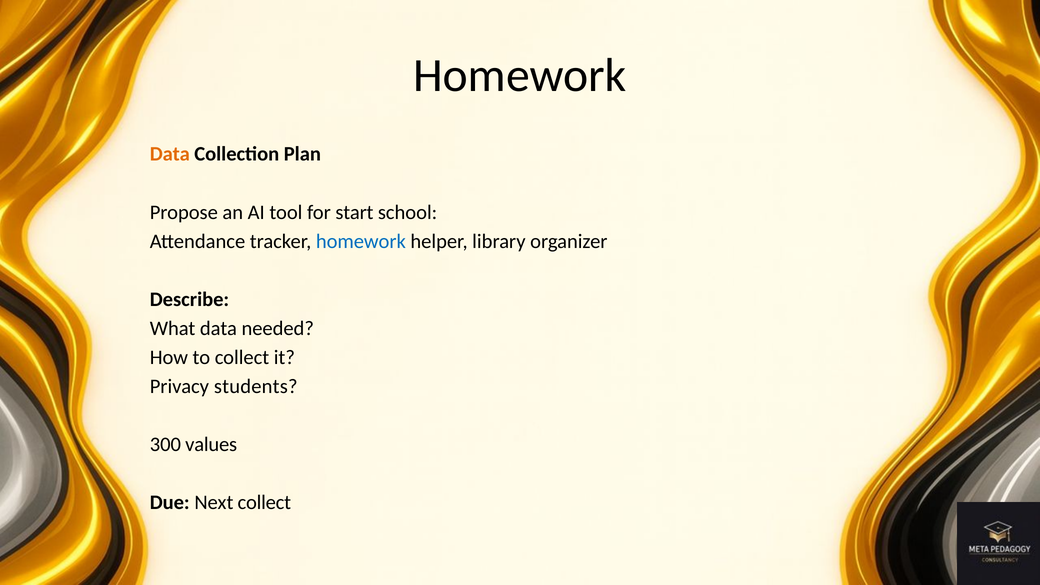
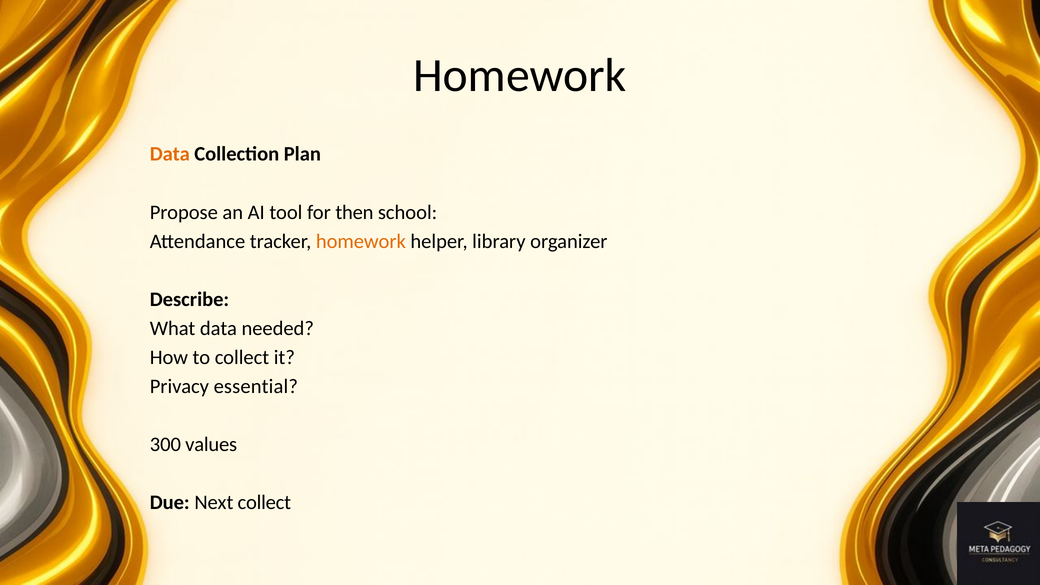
start: start -> then
homework at (361, 241) colour: blue -> orange
students: students -> essential
